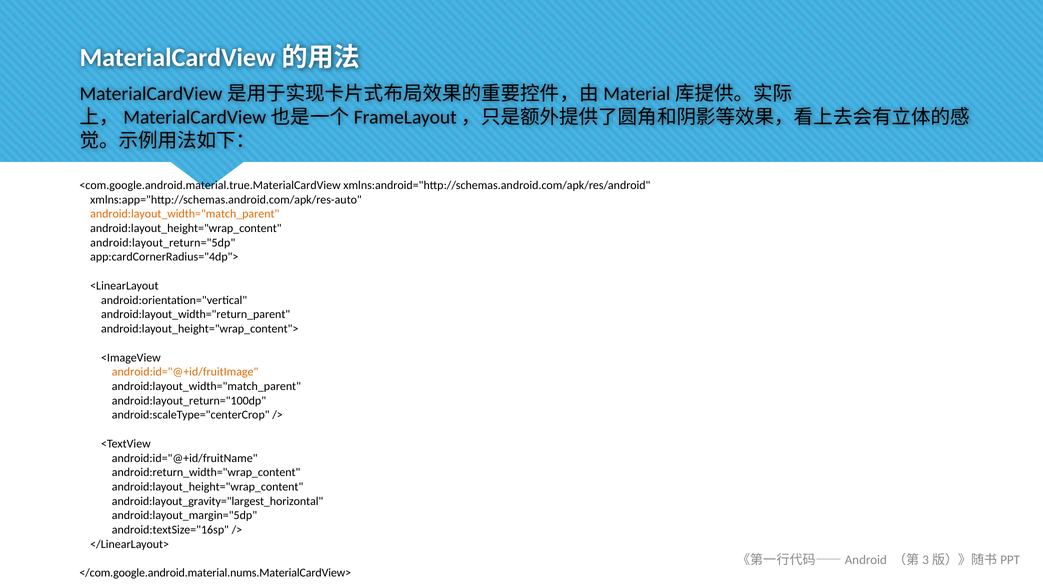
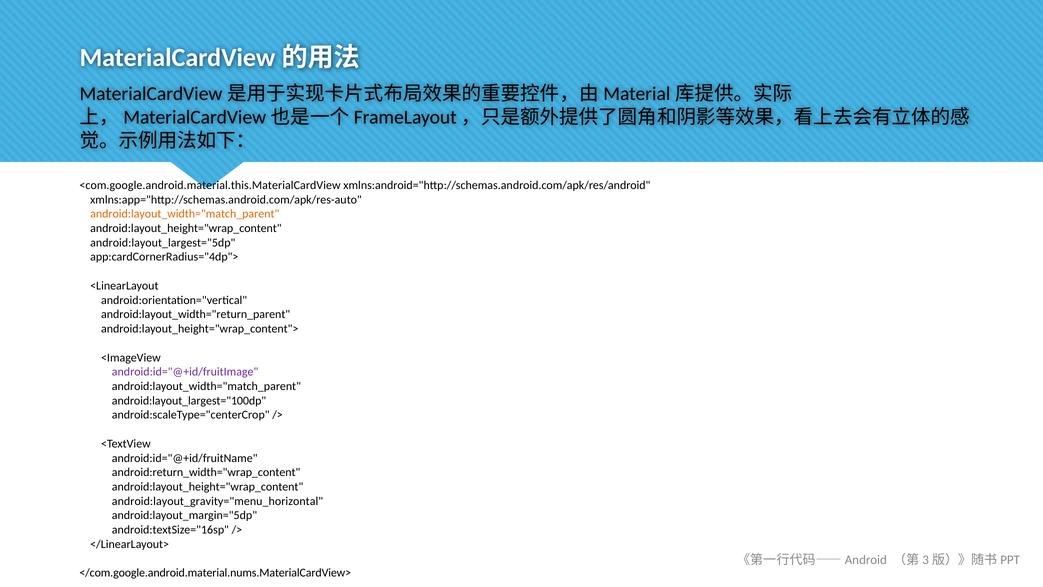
<com.google.android.material.true.MaterialCardView: <com.google.android.material.true.MaterialCardView -> <com.google.android.material.this.MaterialCardView
android:layout_return="5dp: android:layout_return="5dp -> android:layout_largest="5dp
android:id="@+id/fruitImage colour: orange -> purple
android:layout_return="100dp: android:layout_return="100dp -> android:layout_largest="100dp
android:layout_gravity="largest_horizontal: android:layout_gravity="largest_horizontal -> android:layout_gravity="menu_horizontal
